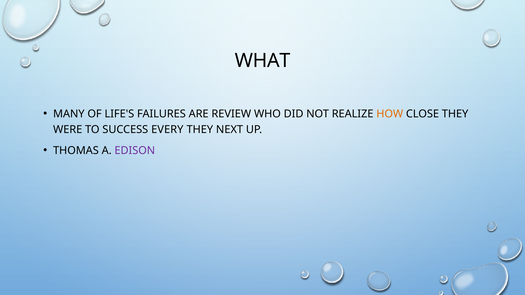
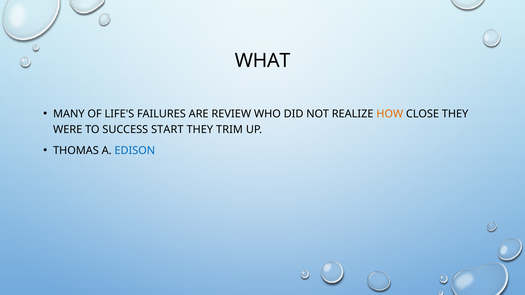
EVERY: EVERY -> START
NEXT: NEXT -> TRIM
EDISON colour: purple -> blue
